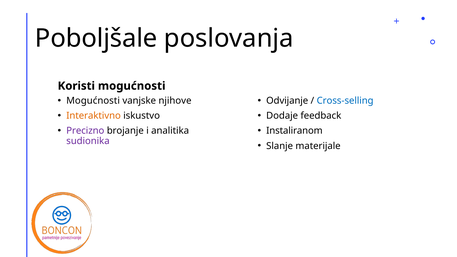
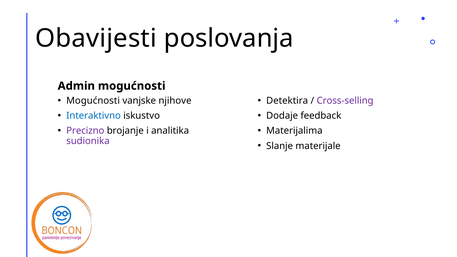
Poboljšale: Poboljšale -> Obavijesti
Koristi: Koristi -> Admin
Odvijanje: Odvijanje -> Detektira
Cross-selling colour: blue -> purple
Interaktivno colour: orange -> blue
Instaliranom: Instaliranom -> Materijalima
